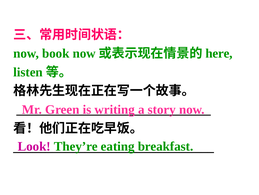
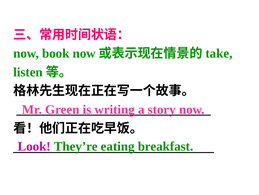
here: here -> take
